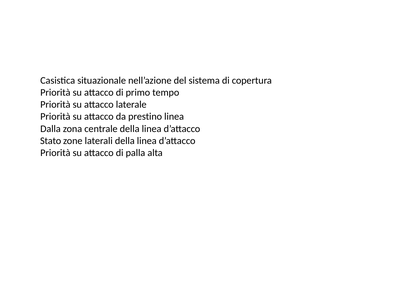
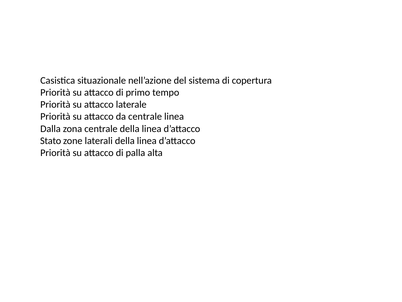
da prestino: prestino -> centrale
